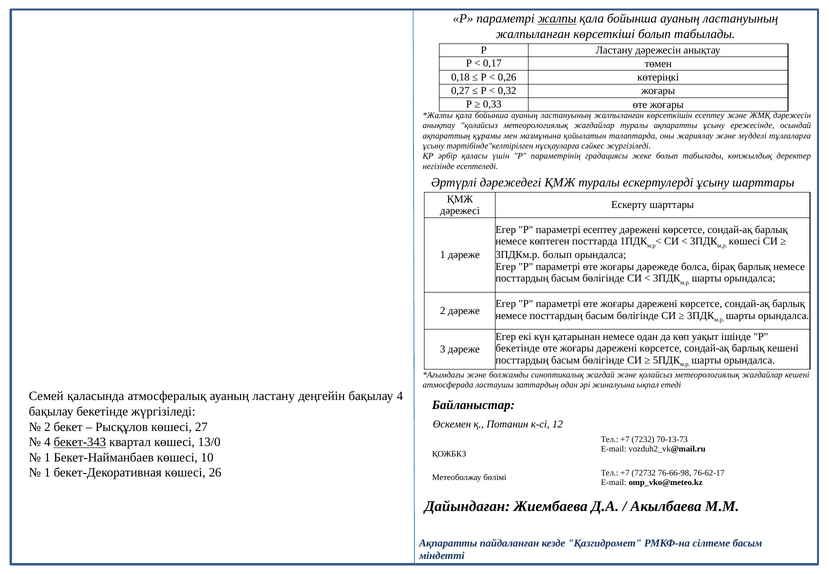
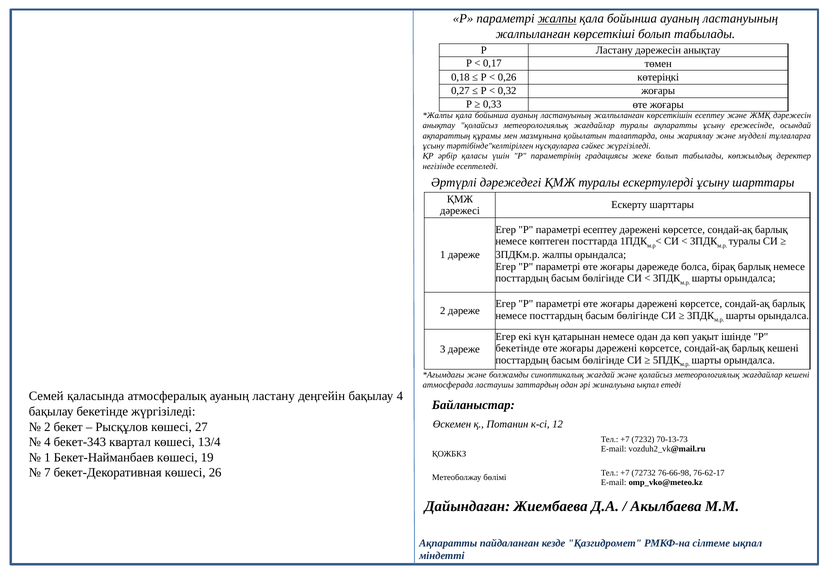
көшесі at (744, 241): көшесі -> туралы
3ПДКм.р болып: болып -> жалпы
бекет-343 underline: present -> none
13/0: 13/0 -> 13/4
10: 10 -> 19
1 at (47, 473): 1 -> 7
сілтеме басым: басым -> ықпал
